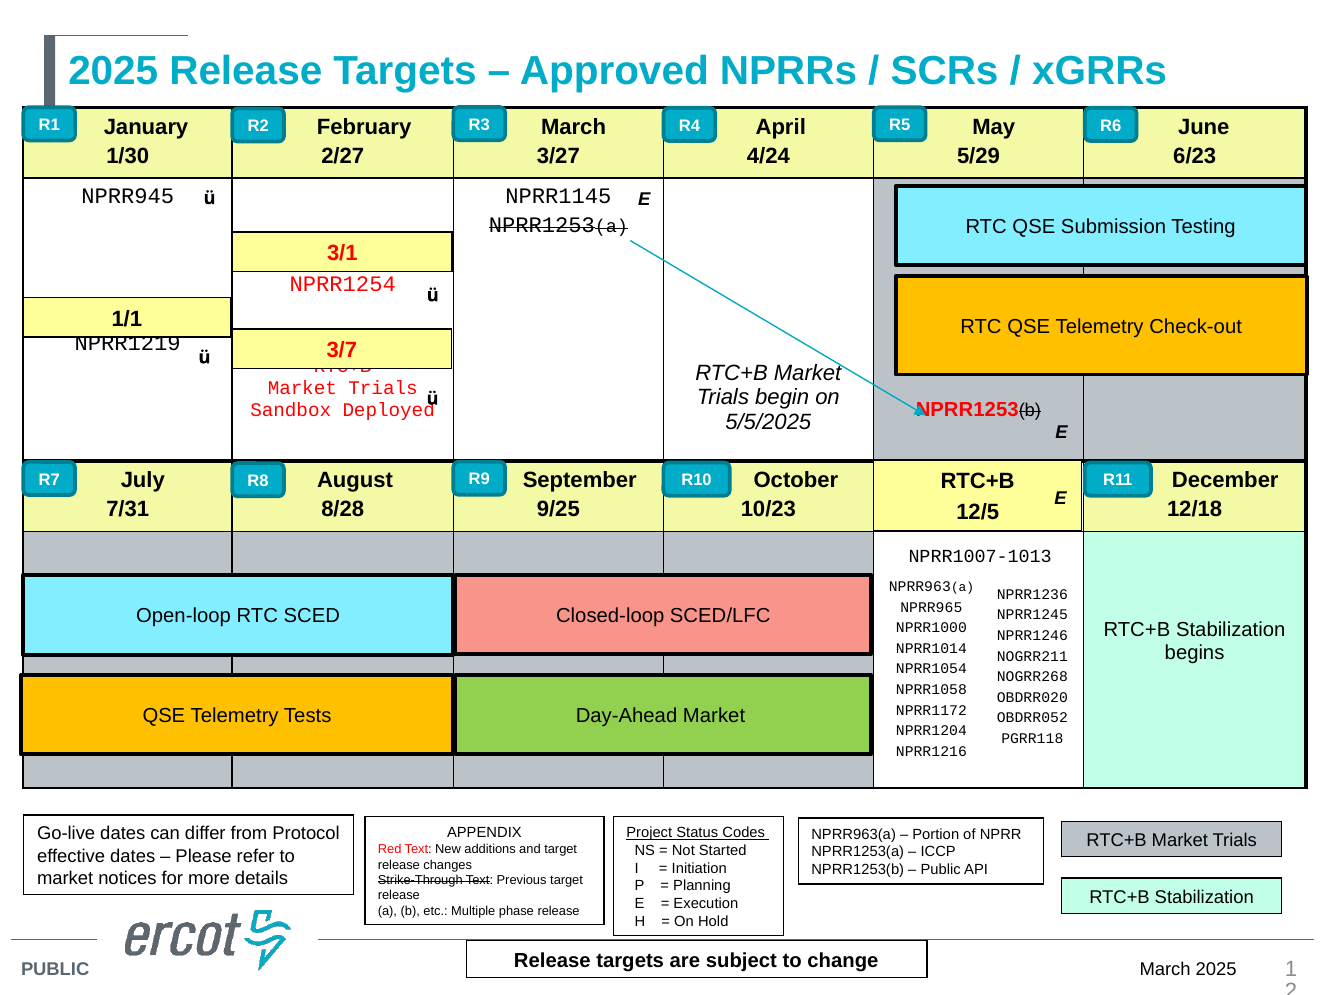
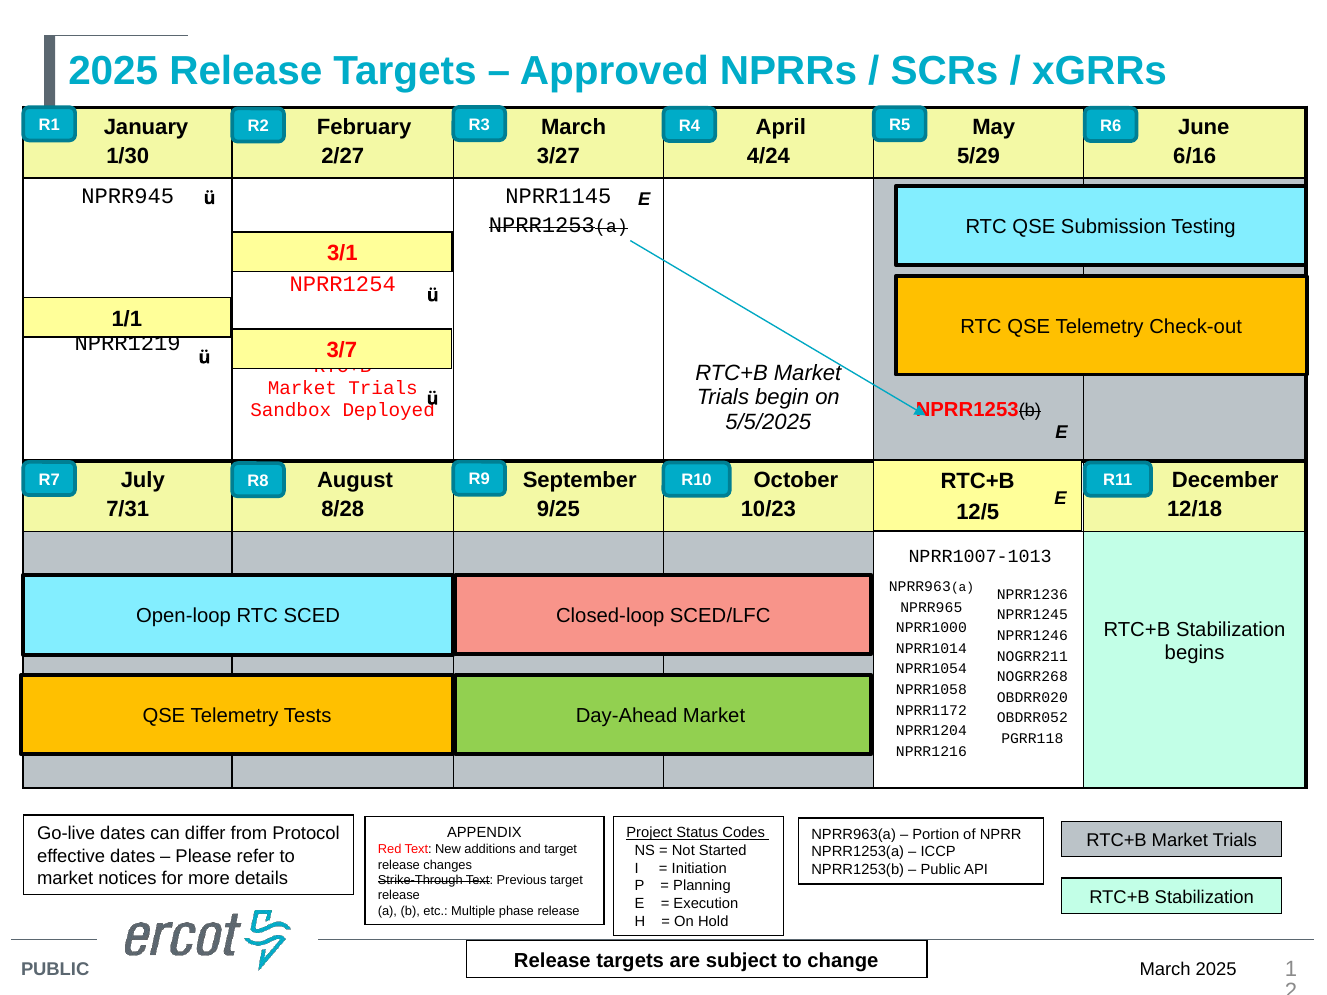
6/23: 6/23 -> 6/16
